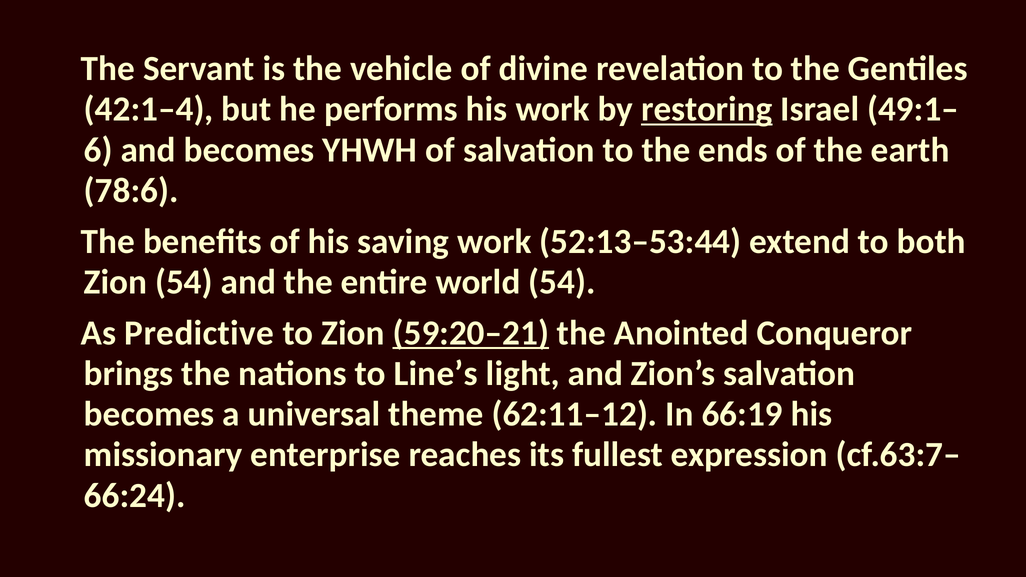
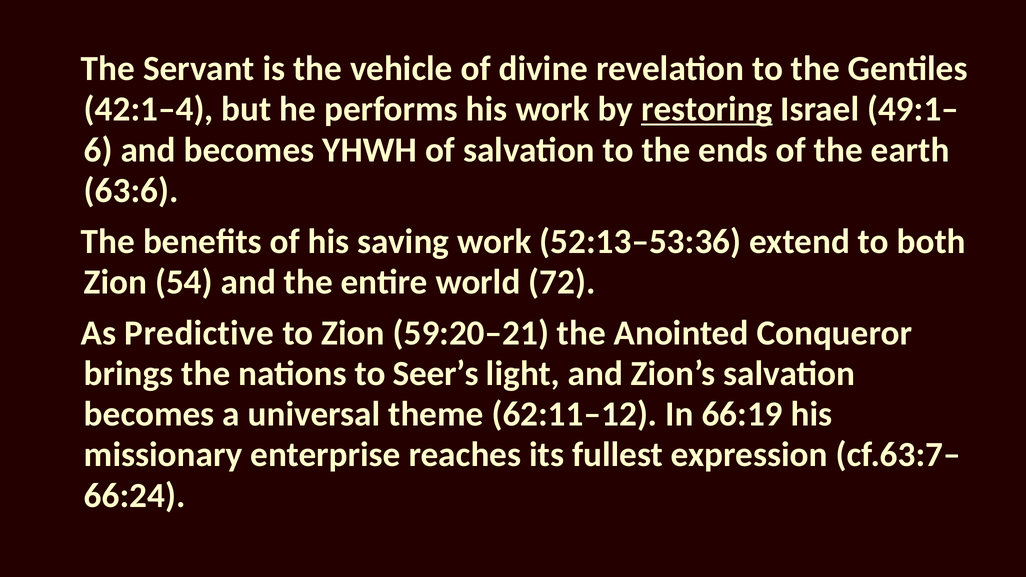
78:6: 78:6 -> 63:6
52:13–53:44: 52:13–53:44 -> 52:13–53:36
world 54: 54 -> 72
59:20–21 underline: present -> none
Line’s: Line’s -> Seer’s
